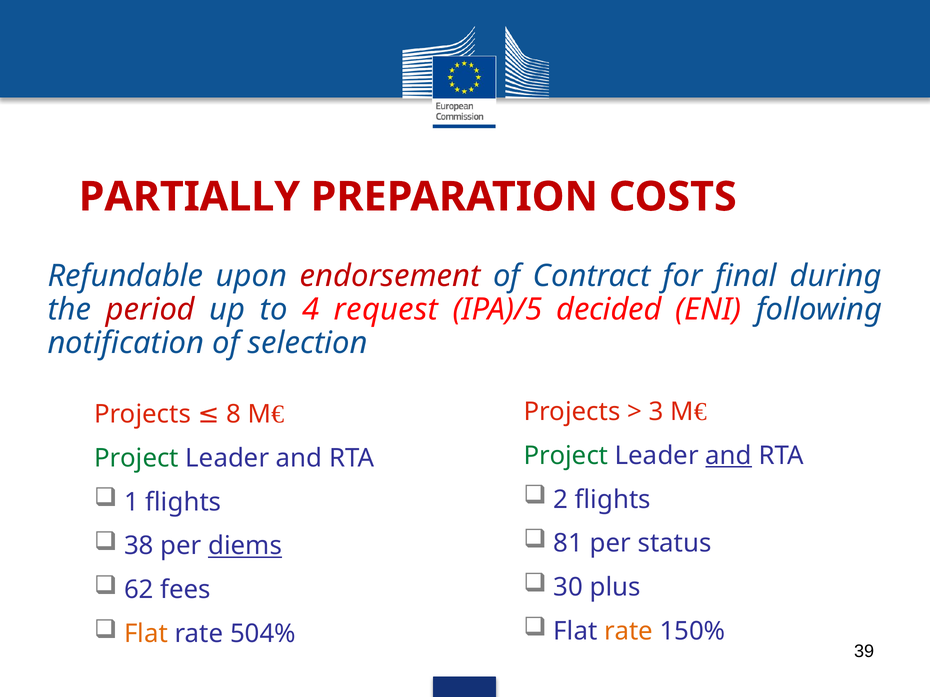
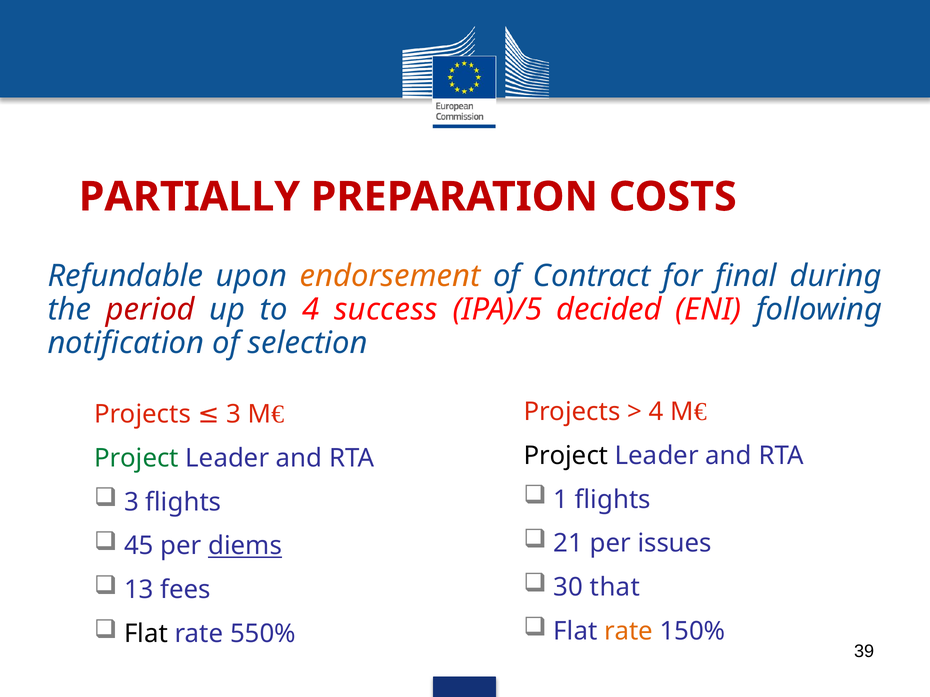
endorsement colour: red -> orange
request: request -> success
3 at (656, 412): 3 -> 4
Projects 8: 8 -> 3
Project at (566, 456) colour: green -> black
and at (729, 456) underline: present -> none
2: 2 -> 1
1 at (131, 502): 1 -> 3
81: 81 -> 21
status: status -> issues
38: 38 -> 45
plus: plus -> that
62: 62 -> 13
Flat at (146, 634) colour: orange -> black
504%: 504% -> 550%
